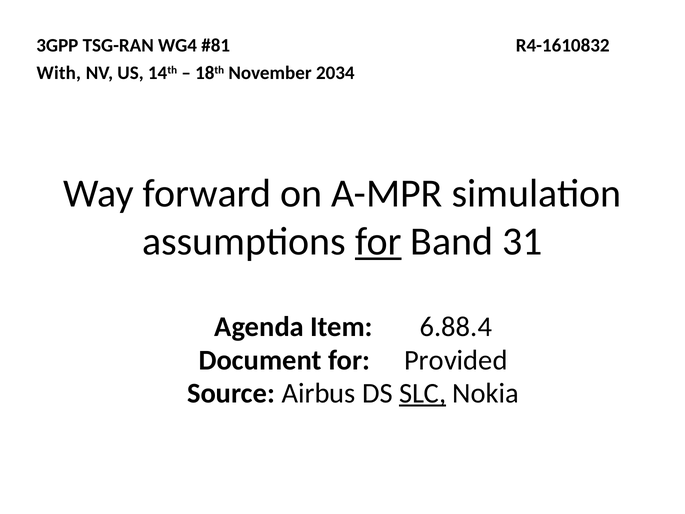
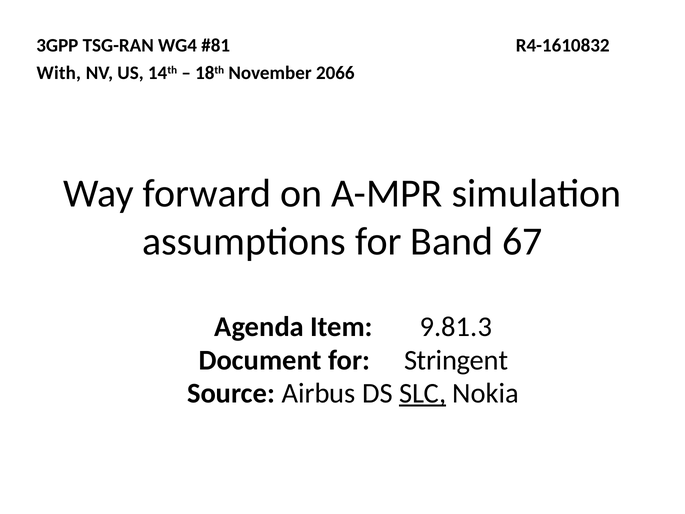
2034: 2034 -> 2066
for at (378, 241) underline: present -> none
31: 31 -> 67
6.88.4: 6.88.4 -> 9.81.3
Provided: Provided -> Stringent
